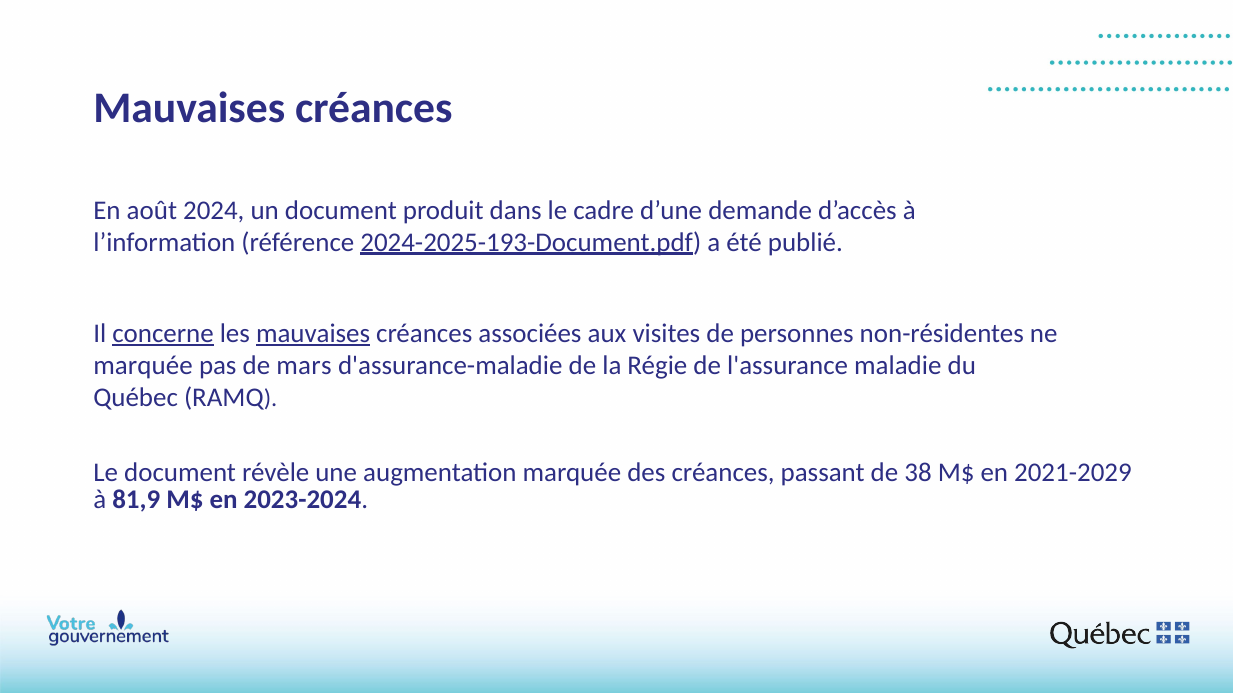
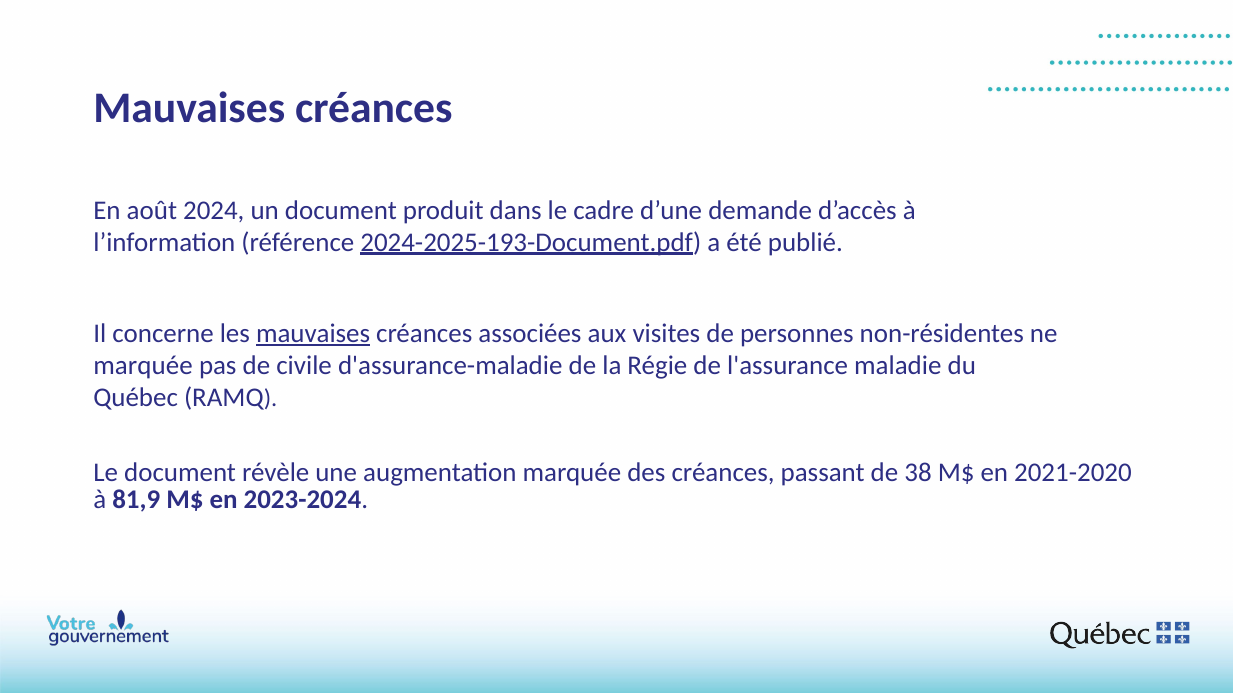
concerne underline: present -> none
mars: mars -> civile
2021-2029: 2021-2029 -> 2021-2020
